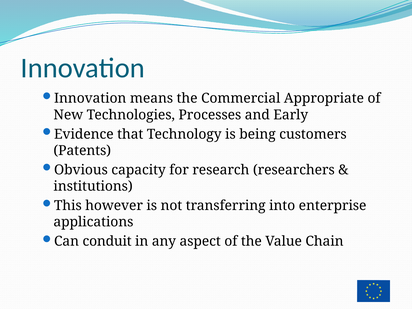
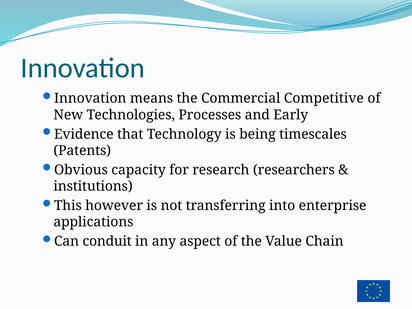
Appropriate: Appropriate -> Competitive
customers: customers -> timescales
